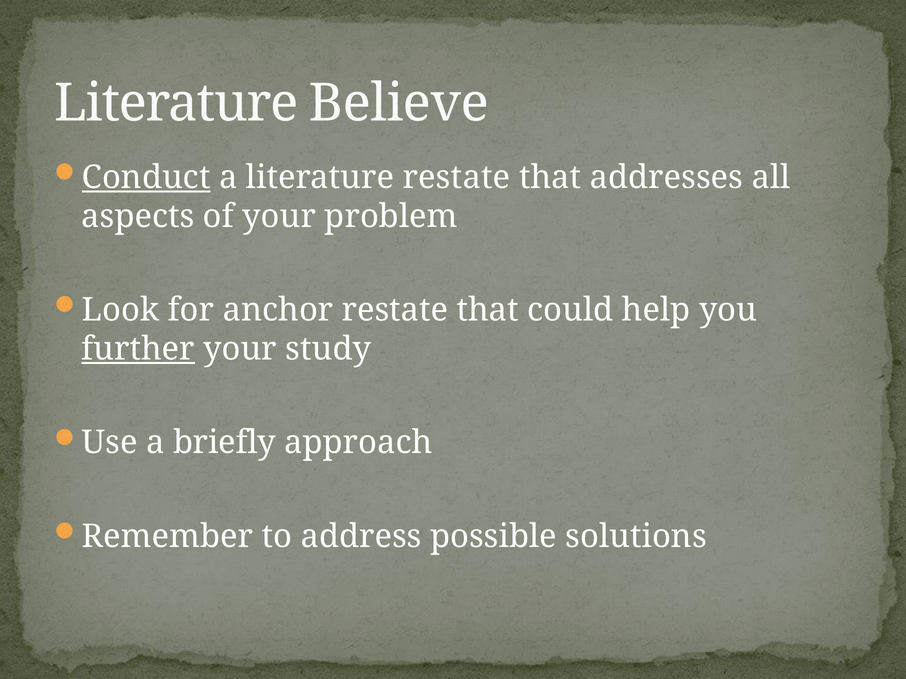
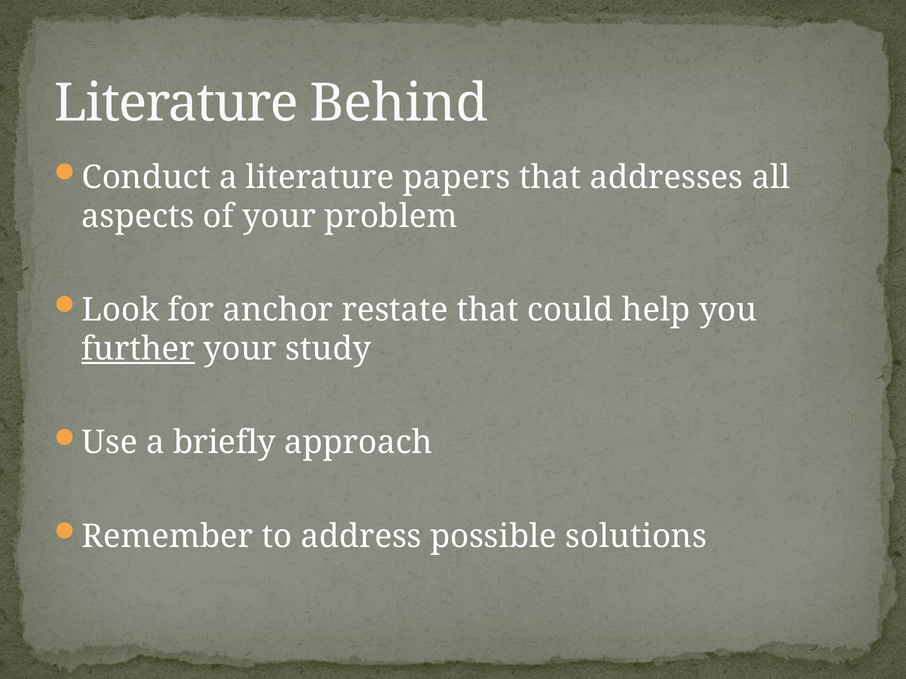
Believe: Believe -> Behind
Conduct underline: present -> none
literature restate: restate -> papers
